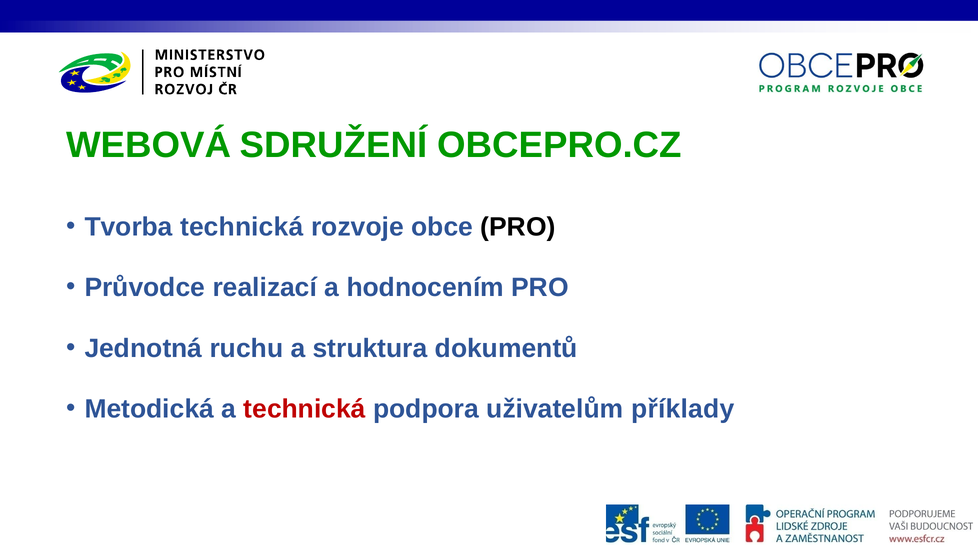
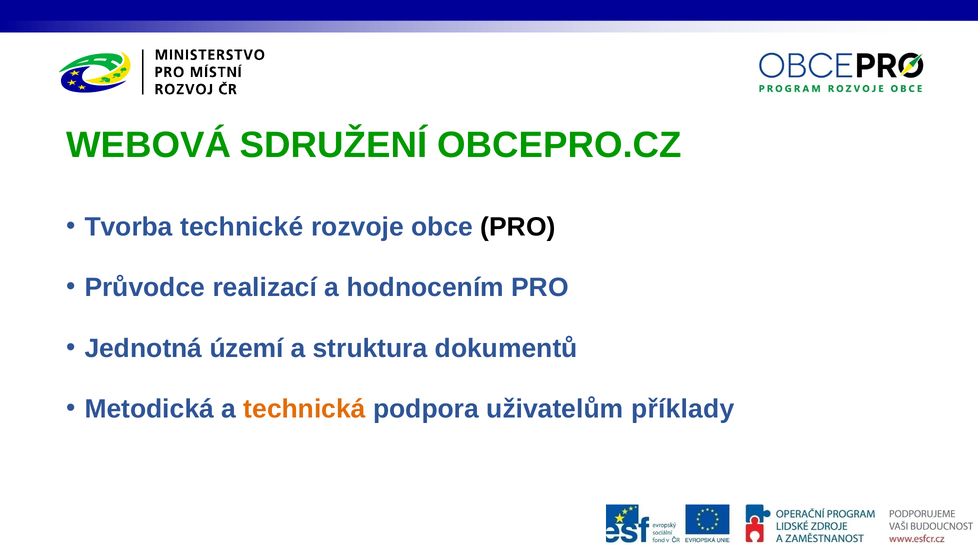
Tvorba technická: technická -> technické
ruchu: ruchu -> území
technická at (305, 409) colour: red -> orange
